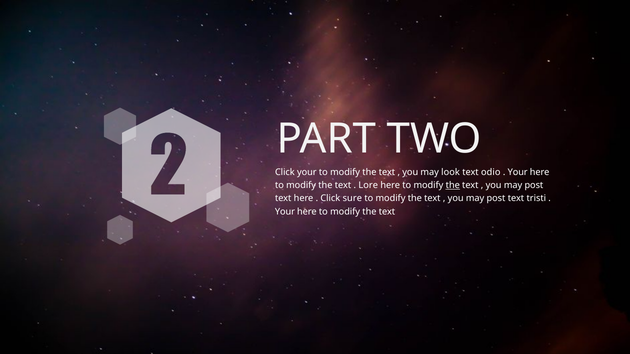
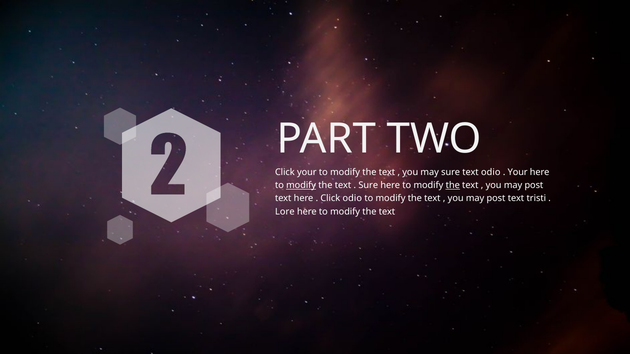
may look: look -> sure
modify at (301, 185) underline: none -> present
Lore at (368, 185): Lore -> Sure
Click sure: sure -> odio
Your at (285, 212): Your -> Lore
